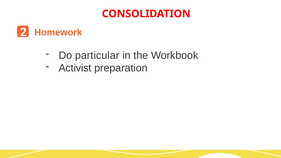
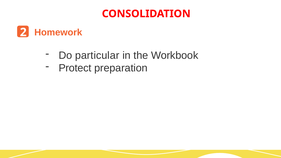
Activist: Activist -> Protect
